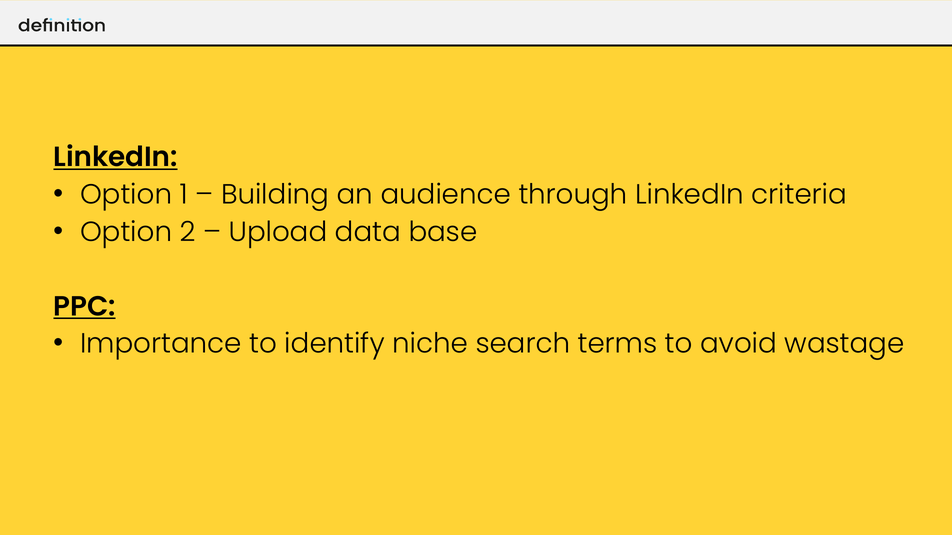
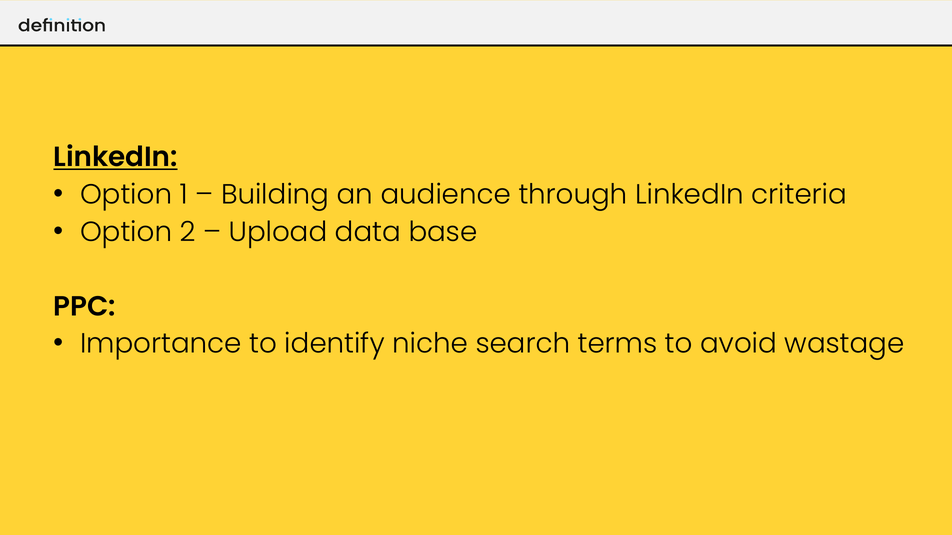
PPC underline: present -> none
